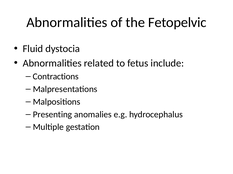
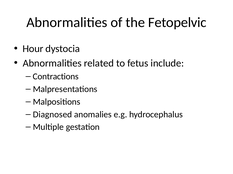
Fluid: Fluid -> Hour
Presenting: Presenting -> Diagnosed
